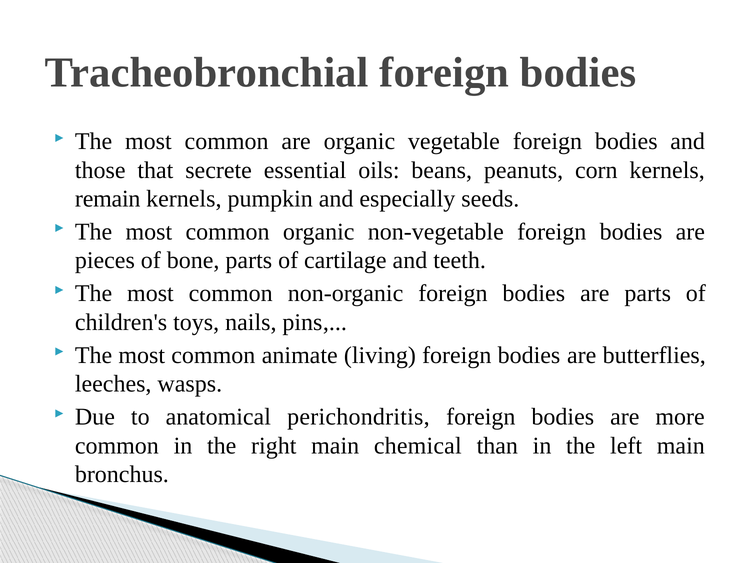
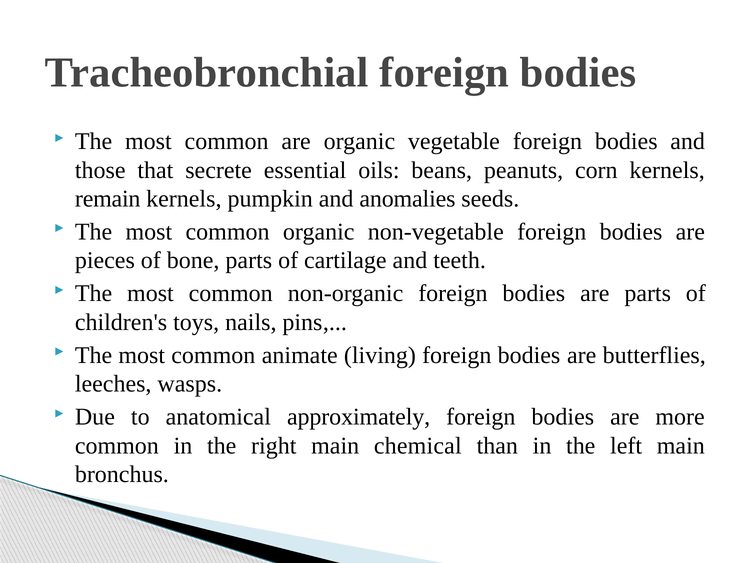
especially: especially -> anomalies
perichondritis: perichondritis -> approximately
